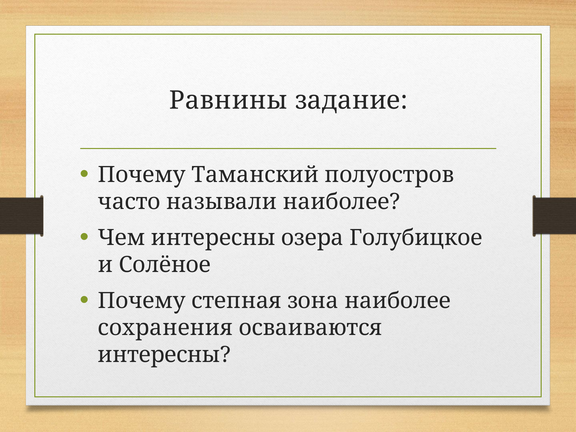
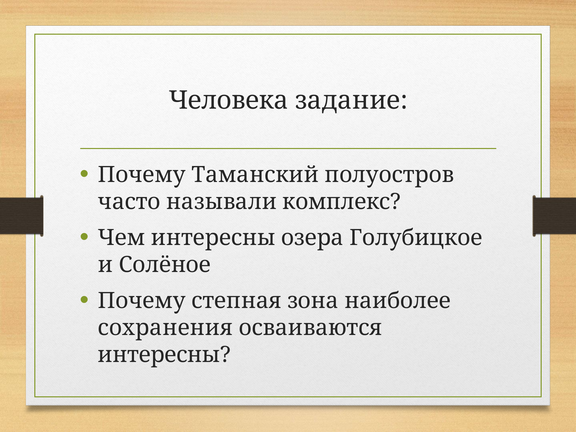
Равнины: Равнины -> Человека
называли наиболее: наиболее -> комплекс
